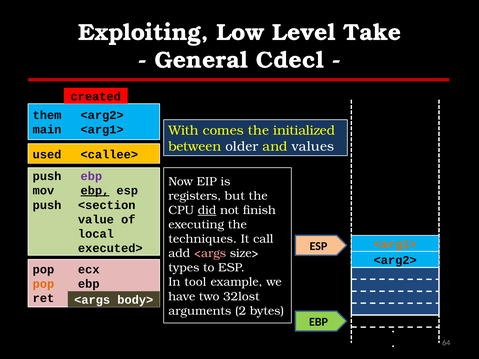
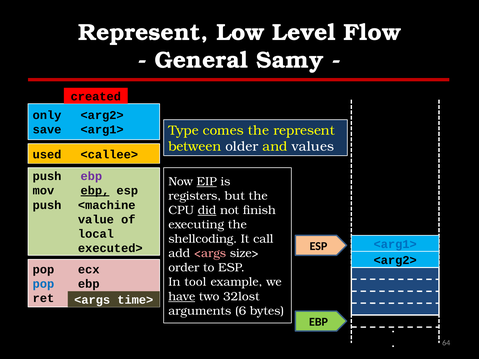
Exploiting at (143, 32): Exploiting -> Represent
Take: Take -> Flow
Cdecl: Cdecl -> Samy
them: them -> only
With: With -> Type
the initialized: initialized -> represent
main: main -> save
EIP underline: none -> present
<section: <section -> <machine
techniques: techniques -> shellcoding
<arg1> at (395, 244) colour: orange -> blue
types: types -> order
pop at (43, 284) colour: orange -> blue
have underline: none -> present
body>: body> -> time>
2: 2 -> 6
